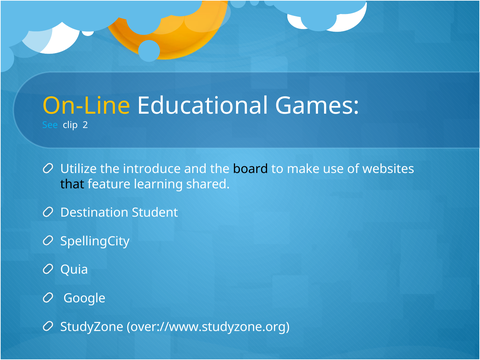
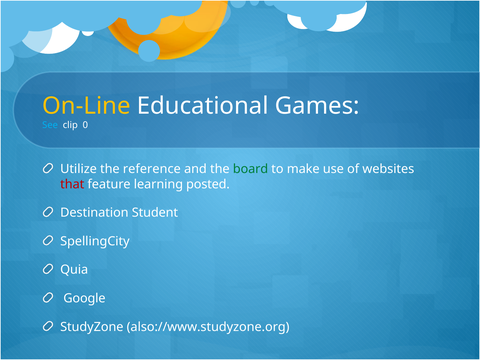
2: 2 -> 0
introduce: introduce -> reference
board colour: black -> green
that colour: black -> red
shared: shared -> posted
over://www.studyzone.org: over://www.studyzone.org -> also://www.studyzone.org
